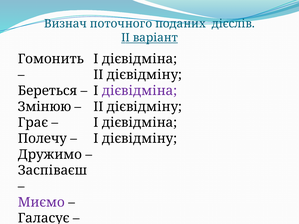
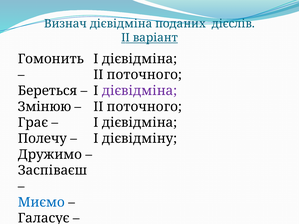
Визнач поточного: поточного -> дієвідміна
дієвідміну at (144, 75): дієвідміну -> поточного
дієвідміну at (144, 107): дієвідміну -> поточного
Миємо colour: purple -> blue
